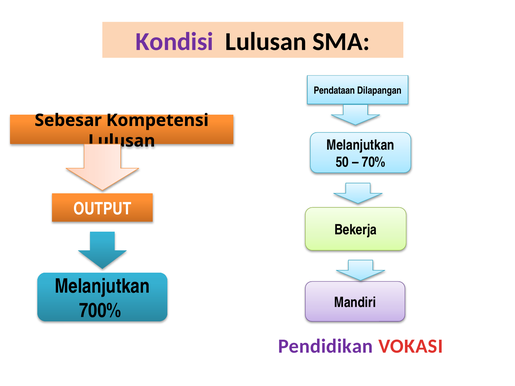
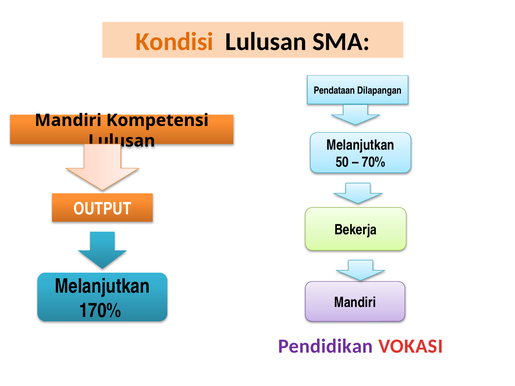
Kondisi colour: purple -> orange
Sebesar at (68, 120): Sebesar -> Mandiri
700%: 700% -> 170%
